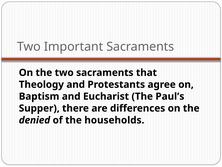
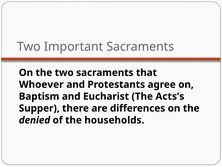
Theology: Theology -> Whoever
Paul’s: Paul’s -> Acts’s
